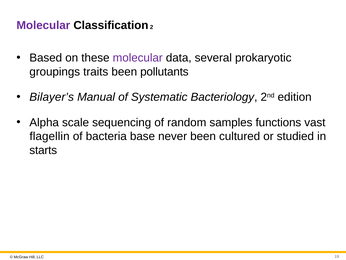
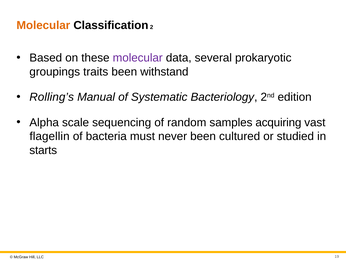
Molecular at (43, 25) colour: purple -> orange
pollutants: pollutants -> withstand
Bilayer’s: Bilayer’s -> Rolling’s
functions: functions -> acquiring
base: base -> must
